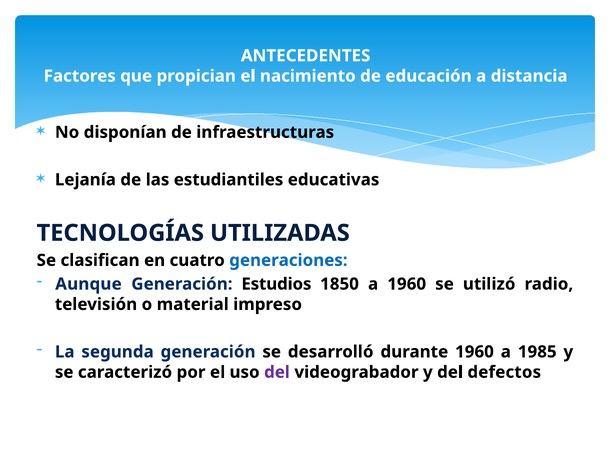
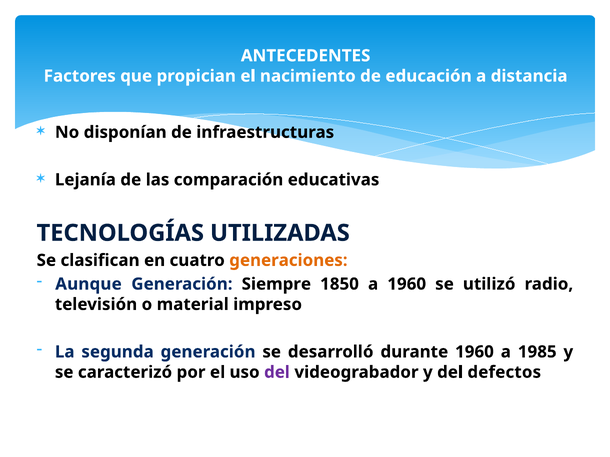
estudiantiles: estudiantiles -> comparación
generaciones colour: blue -> orange
Estudios: Estudios -> Siempre
